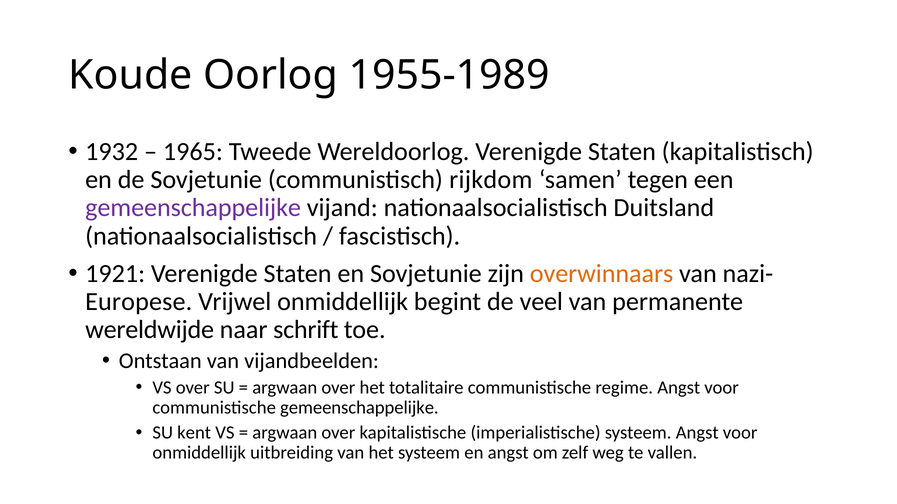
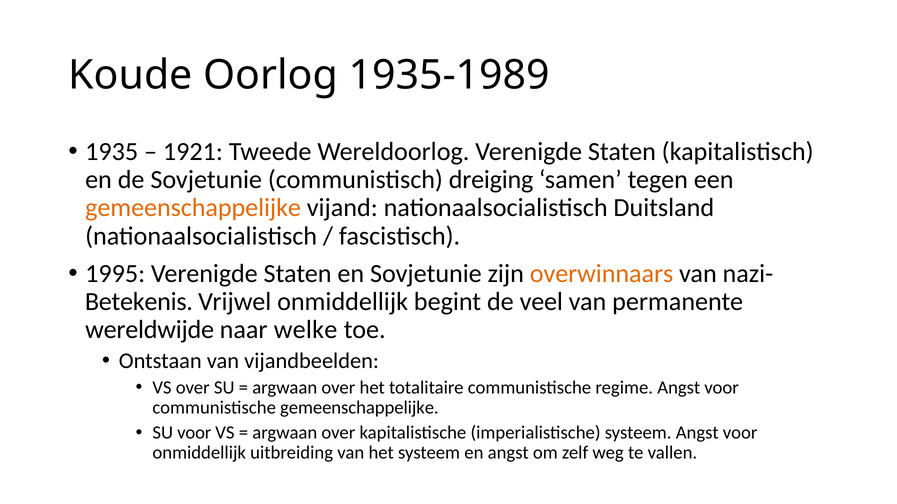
1955-1989: 1955-1989 -> 1935-1989
1932: 1932 -> 1935
1965: 1965 -> 1921
rijkdom: rijkdom -> dreiging
gemeenschappelijke at (193, 208) colour: purple -> orange
1921: 1921 -> 1995
Europese: Europese -> Betekenis
schrift: schrift -> welke
SU kent: kent -> voor
